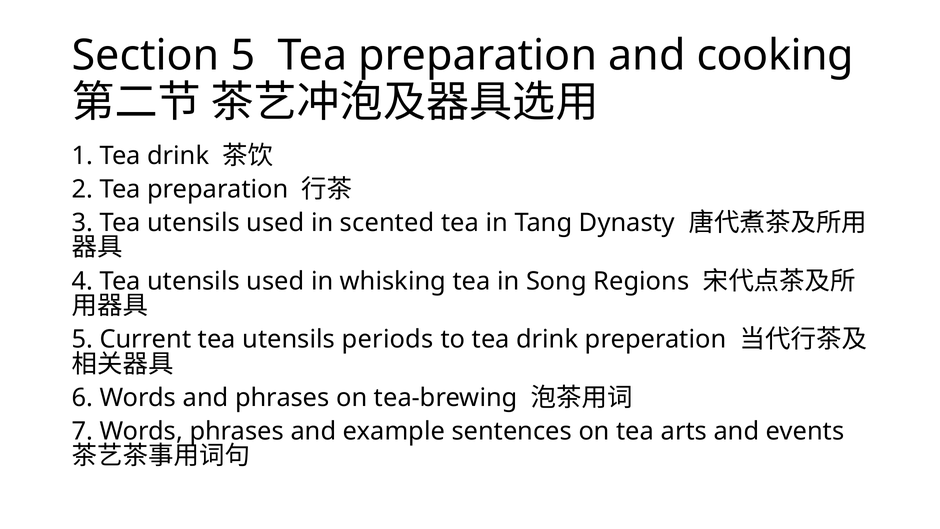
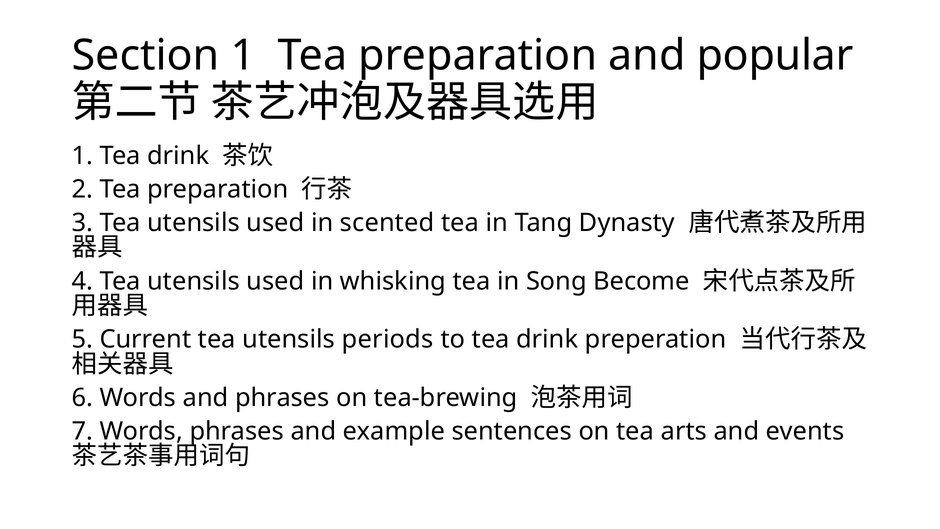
Section 5: 5 -> 1
cooking: cooking -> popular
Regions: Regions -> Become
